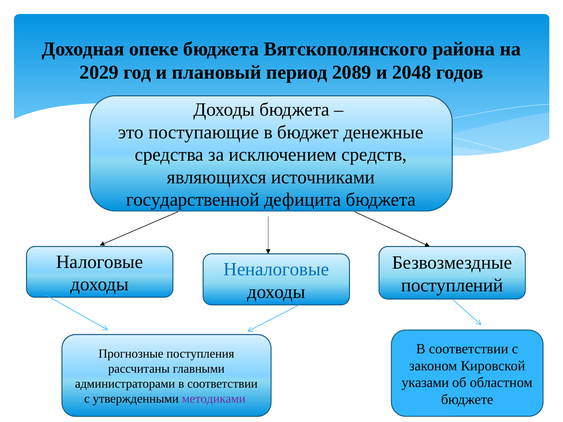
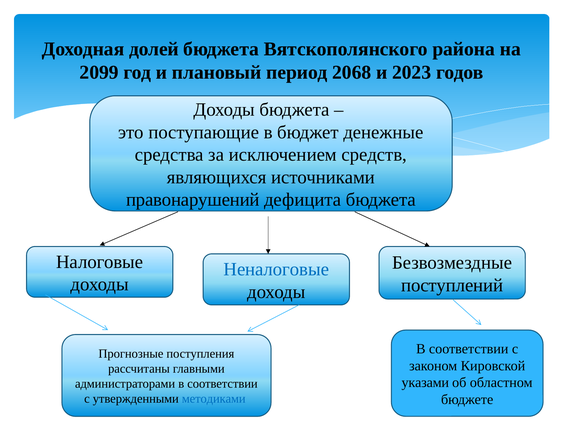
опеке: опеке -> долей
2029: 2029 -> 2099
2089: 2089 -> 2068
2048: 2048 -> 2023
государственной: государственной -> правонарушений
методиками colour: purple -> blue
